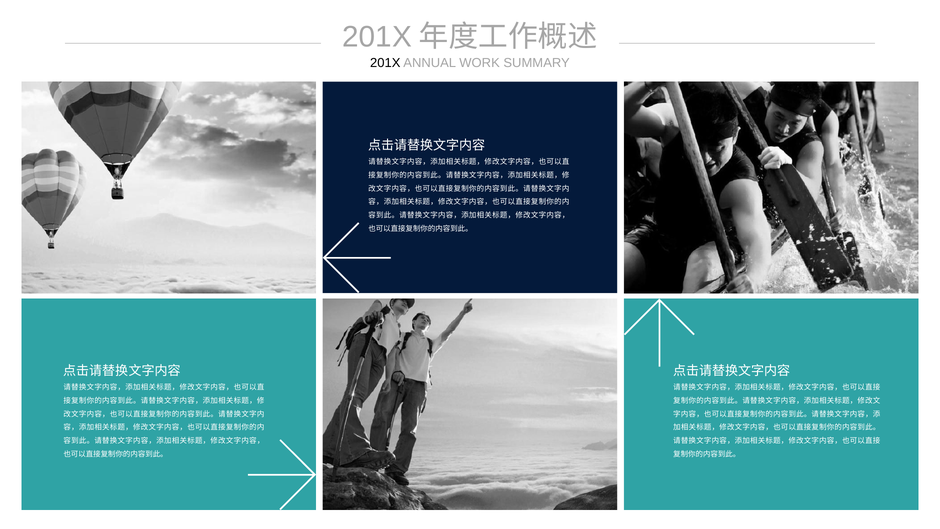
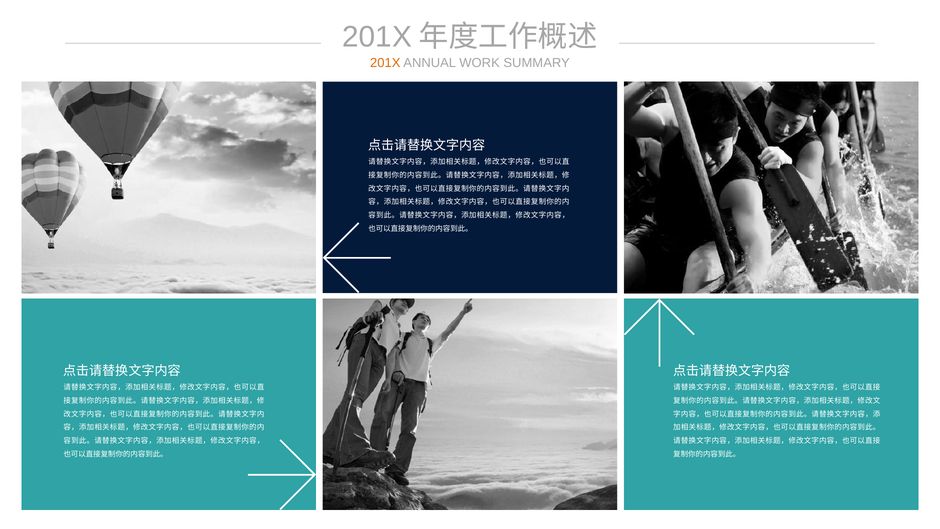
201X at (385, 63) colour: black -> orange
